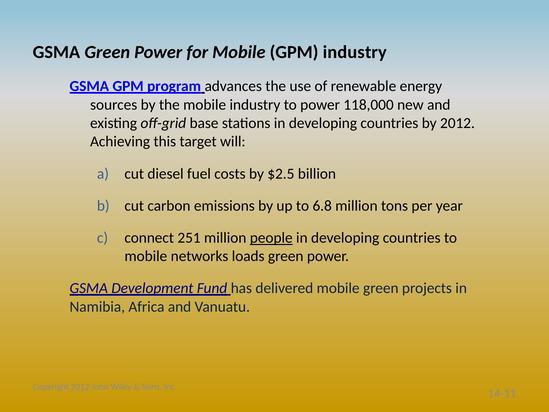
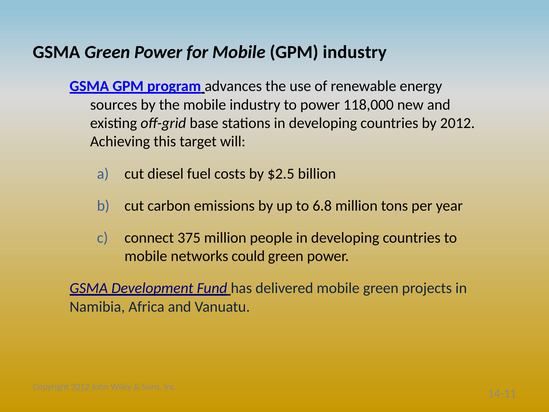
251: 251 -> 375
people underline: present -> none
loads: loads -> could
